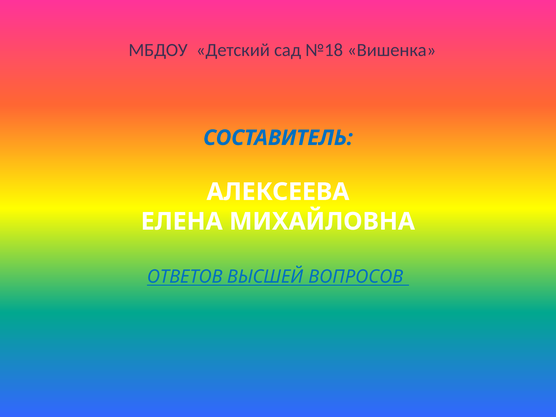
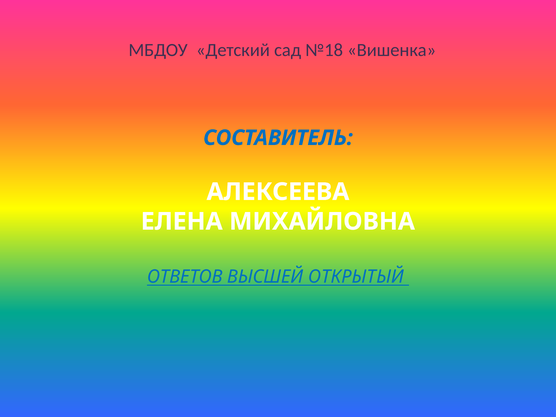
ВОПРОСОВ: ВОПРОСОВ -> ОТКРЫТЫЙ
